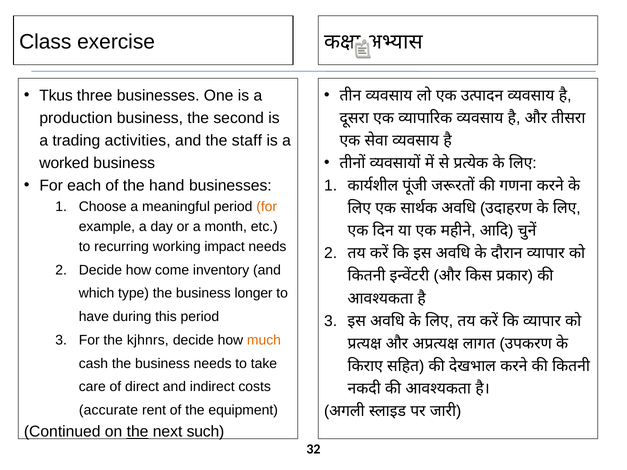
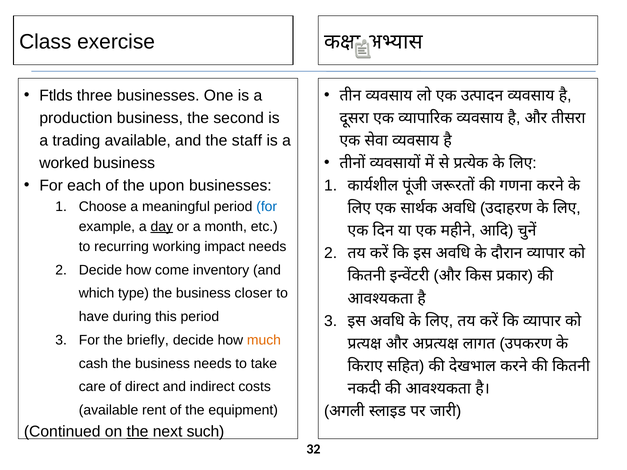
Tkus: Tkus -> Ftlds
trading activities: activities -> available
hand: hand -> upon
for at (267, 207) colour: orange -> blue
day underline: none -> present
longer: longer -> closer
kjhnrs: kjhnrs -> briefly
accurate at (108, 410): accurate -> available
